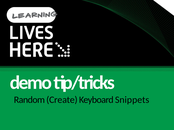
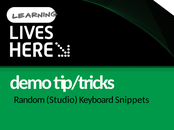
Create: Create -> Studio
